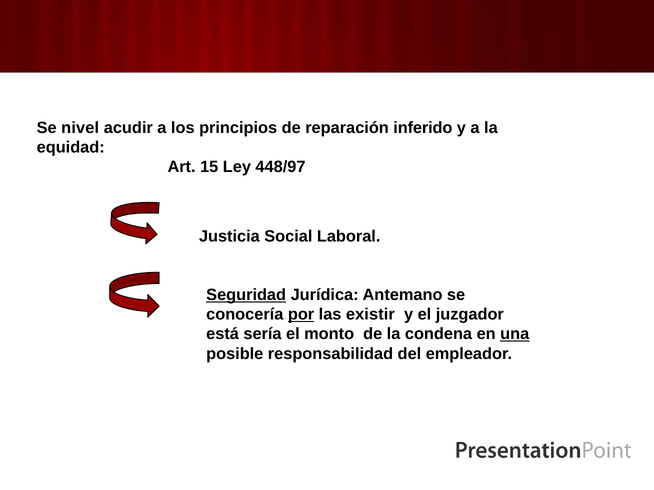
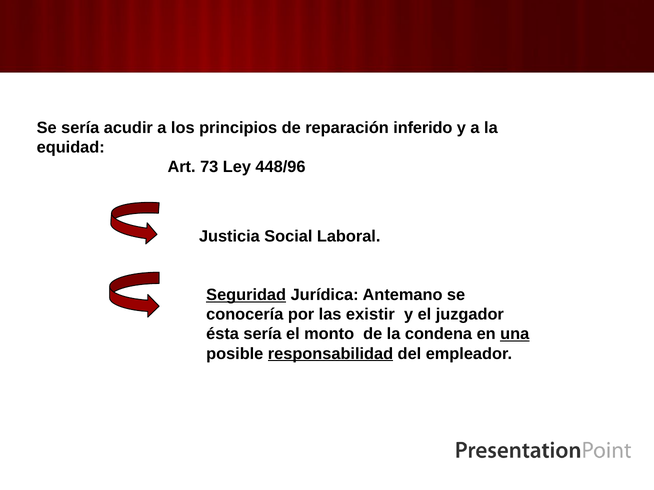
Se nivel: nivel -> sería
15: 15 -> 73
448/97: 448/97 -> 448/96
por underline: present -> none
está: está -> ésta
responsabilidad underline: none -> present
